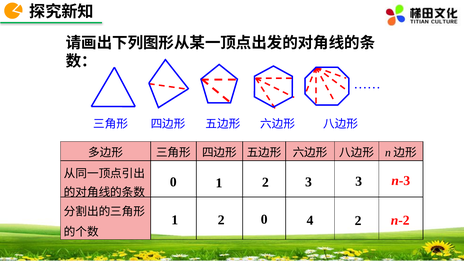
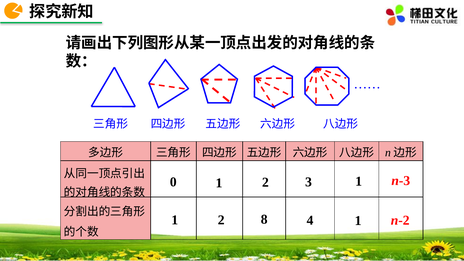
3 3: 3 -> 1
2 0: 0 -> 8
4 2: 2 -> 1
